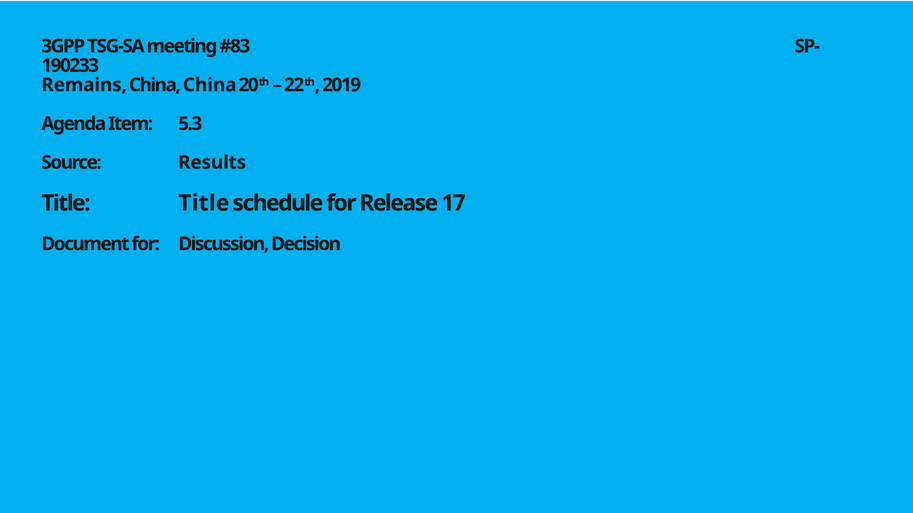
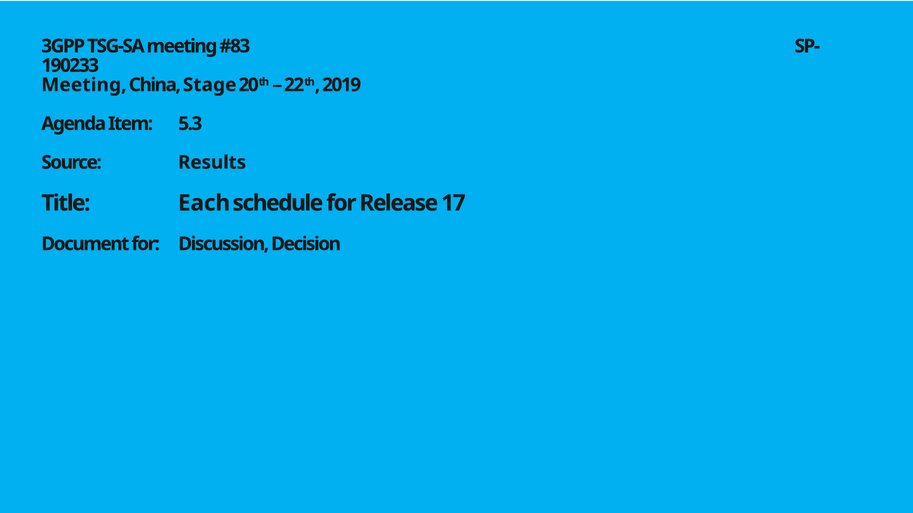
Remains at (84, 85): Remains -> Meeting
China China: China -> Stage
Title Title: Title -> Each
